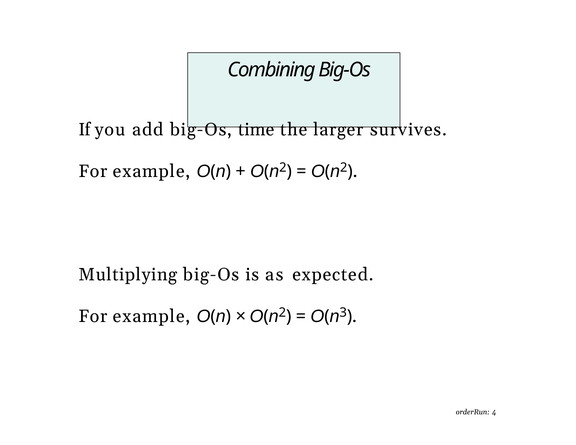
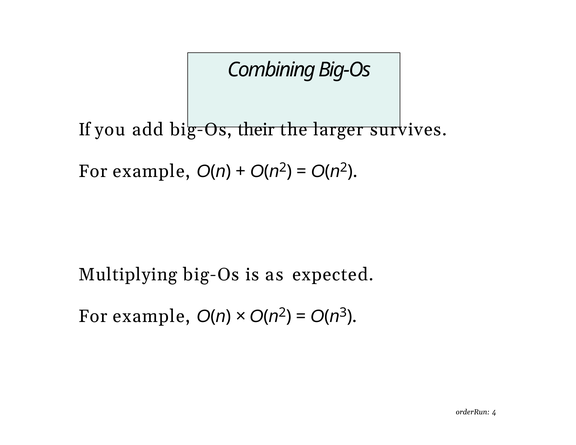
time: time -> their
